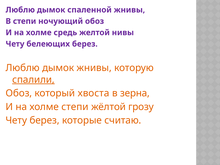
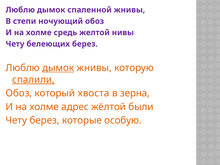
дымок at (58, 68) underline: none -> present
холме степи: степи -> адрес
грозу: грозу -> были
считаю: считаю -> особую
